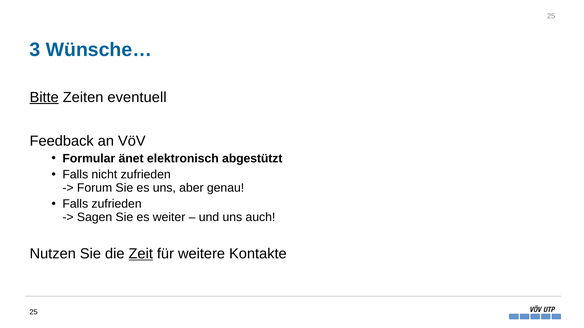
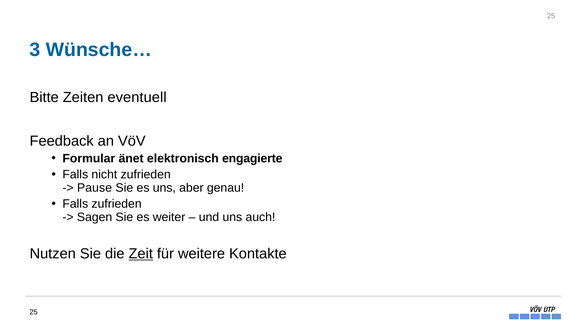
Bitte underline: present -> none
abgestützt: abgestützt -> engagierte
Forum: Forum -> Pause
